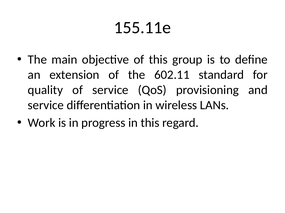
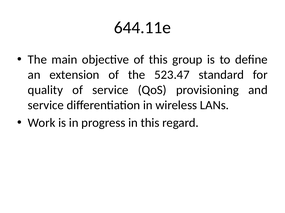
155.11e: 155.11e -> 644.11e
602.11: 602.11 -> 523.47
